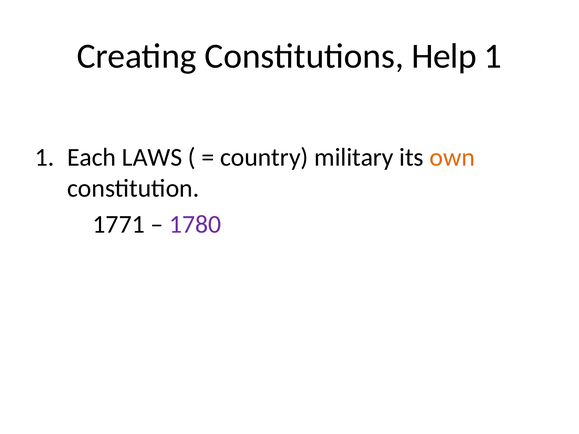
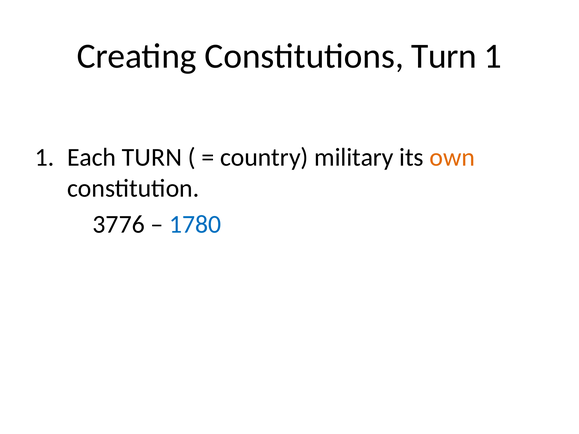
Constitutions Help: Help -> Turn
Each LAWS: LAWS -> TURN
1771: 1771 -> 3776
1780 colour: purple -> blue
